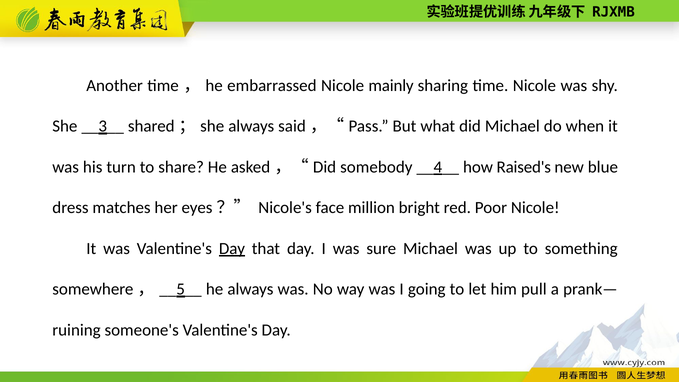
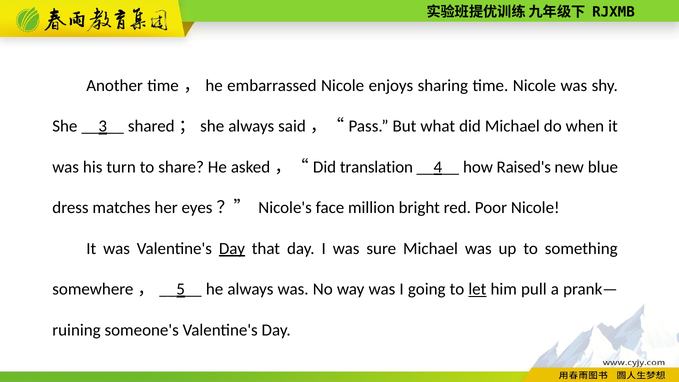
mainly: mainly -> enjoys
somebody: somebody -> translation
let underline: none -> present
